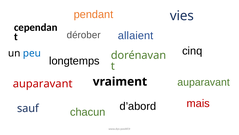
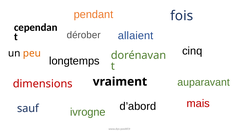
vies: vies -> fois
peu colour: blue -> orange
auparavant at (43, 83): auparavant -> dimensions
chacun: chacun -> ivrogne
